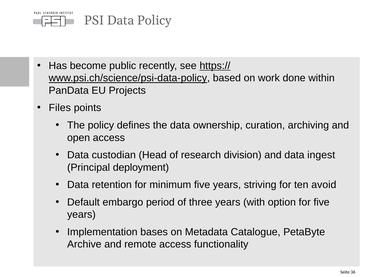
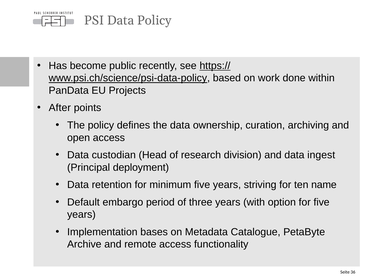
Files: Files -> After
avoid: avoid -> name
